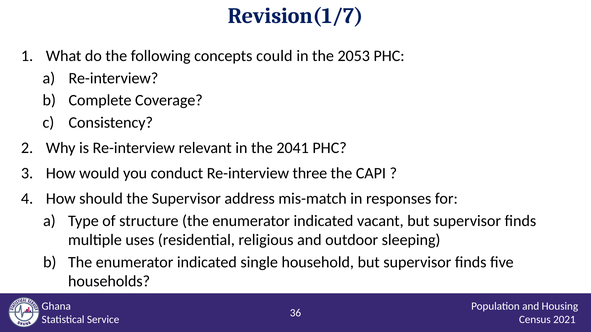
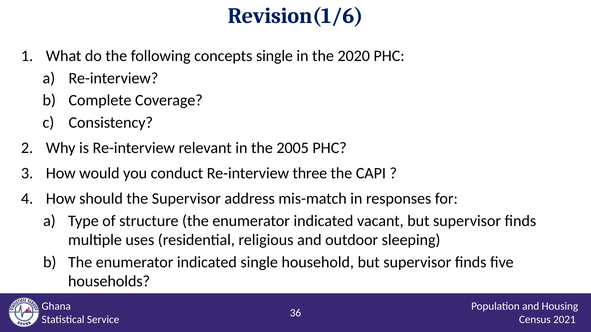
Revision(1/7: Revision(1/7 -> Revision(1/6
concepts could: could -> single
2053: 2053 -> 2020
2041: 2041 -> 2005
